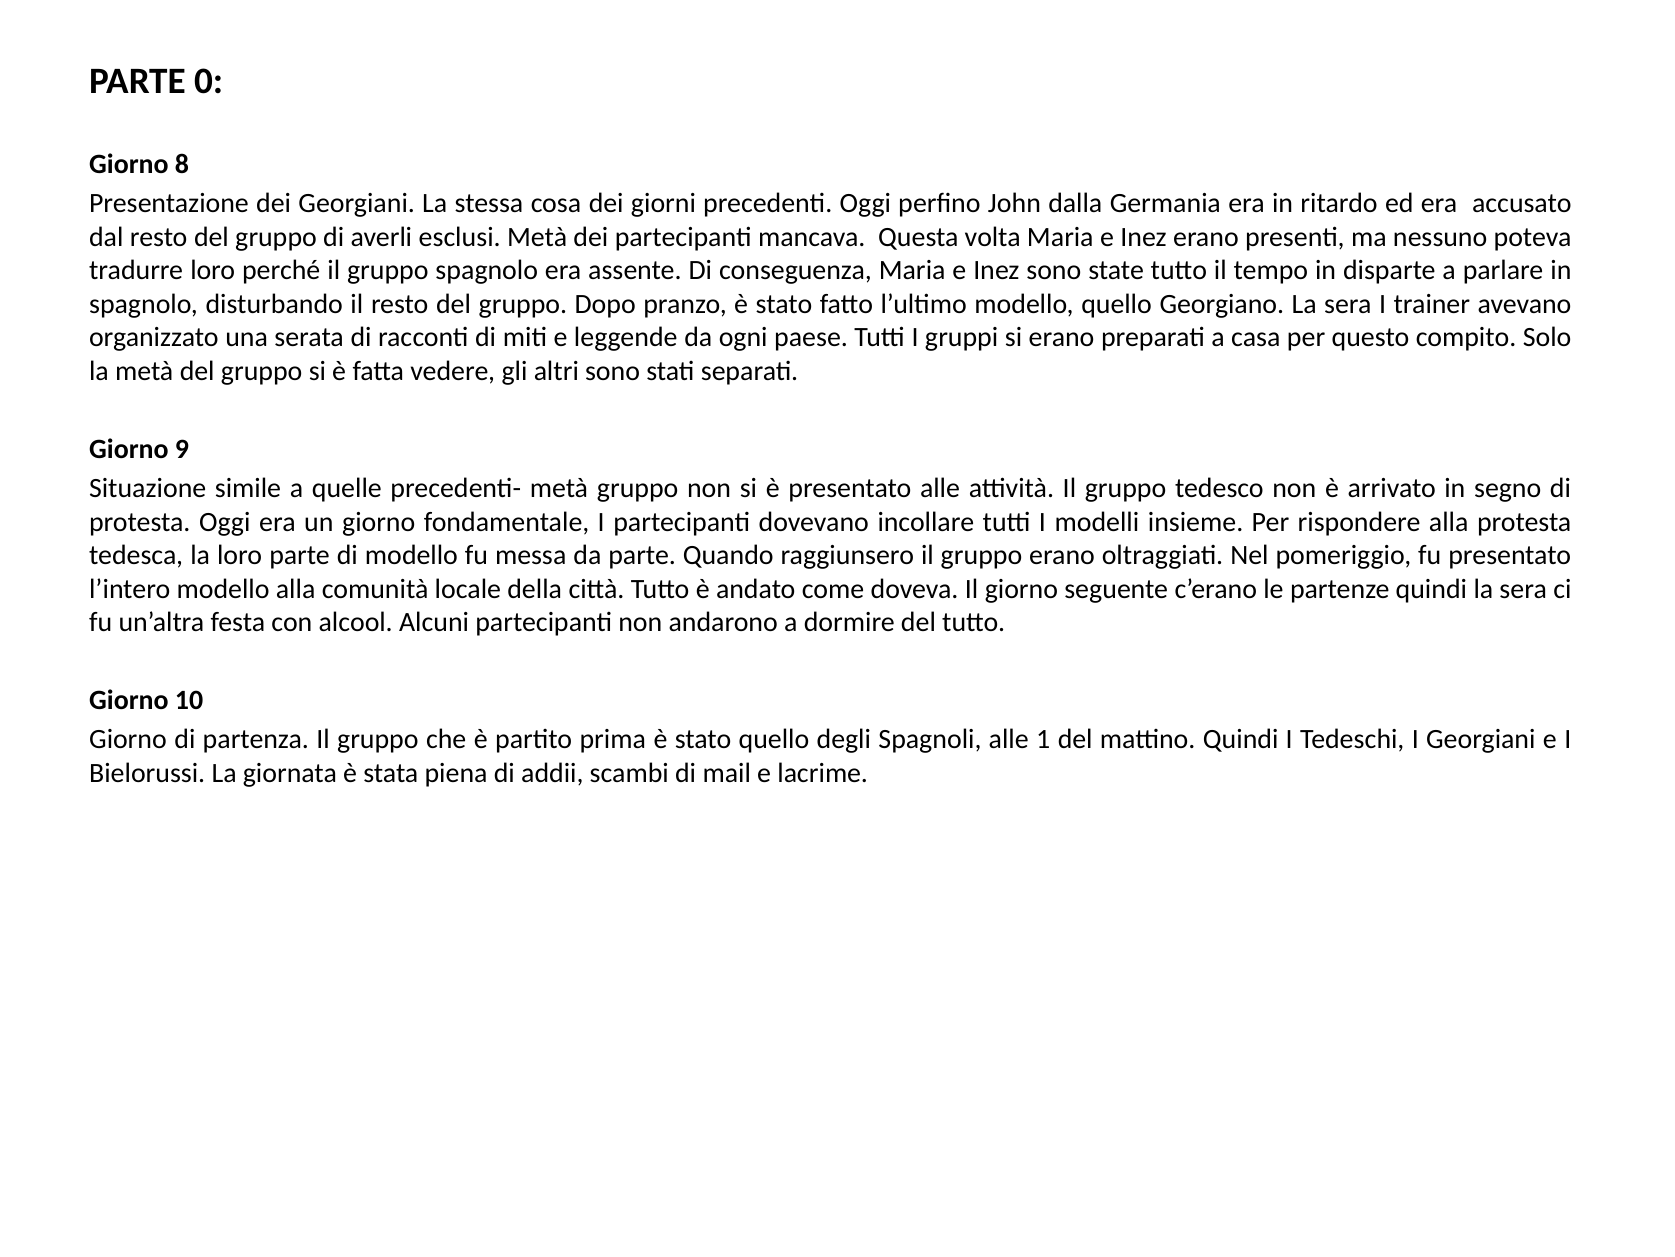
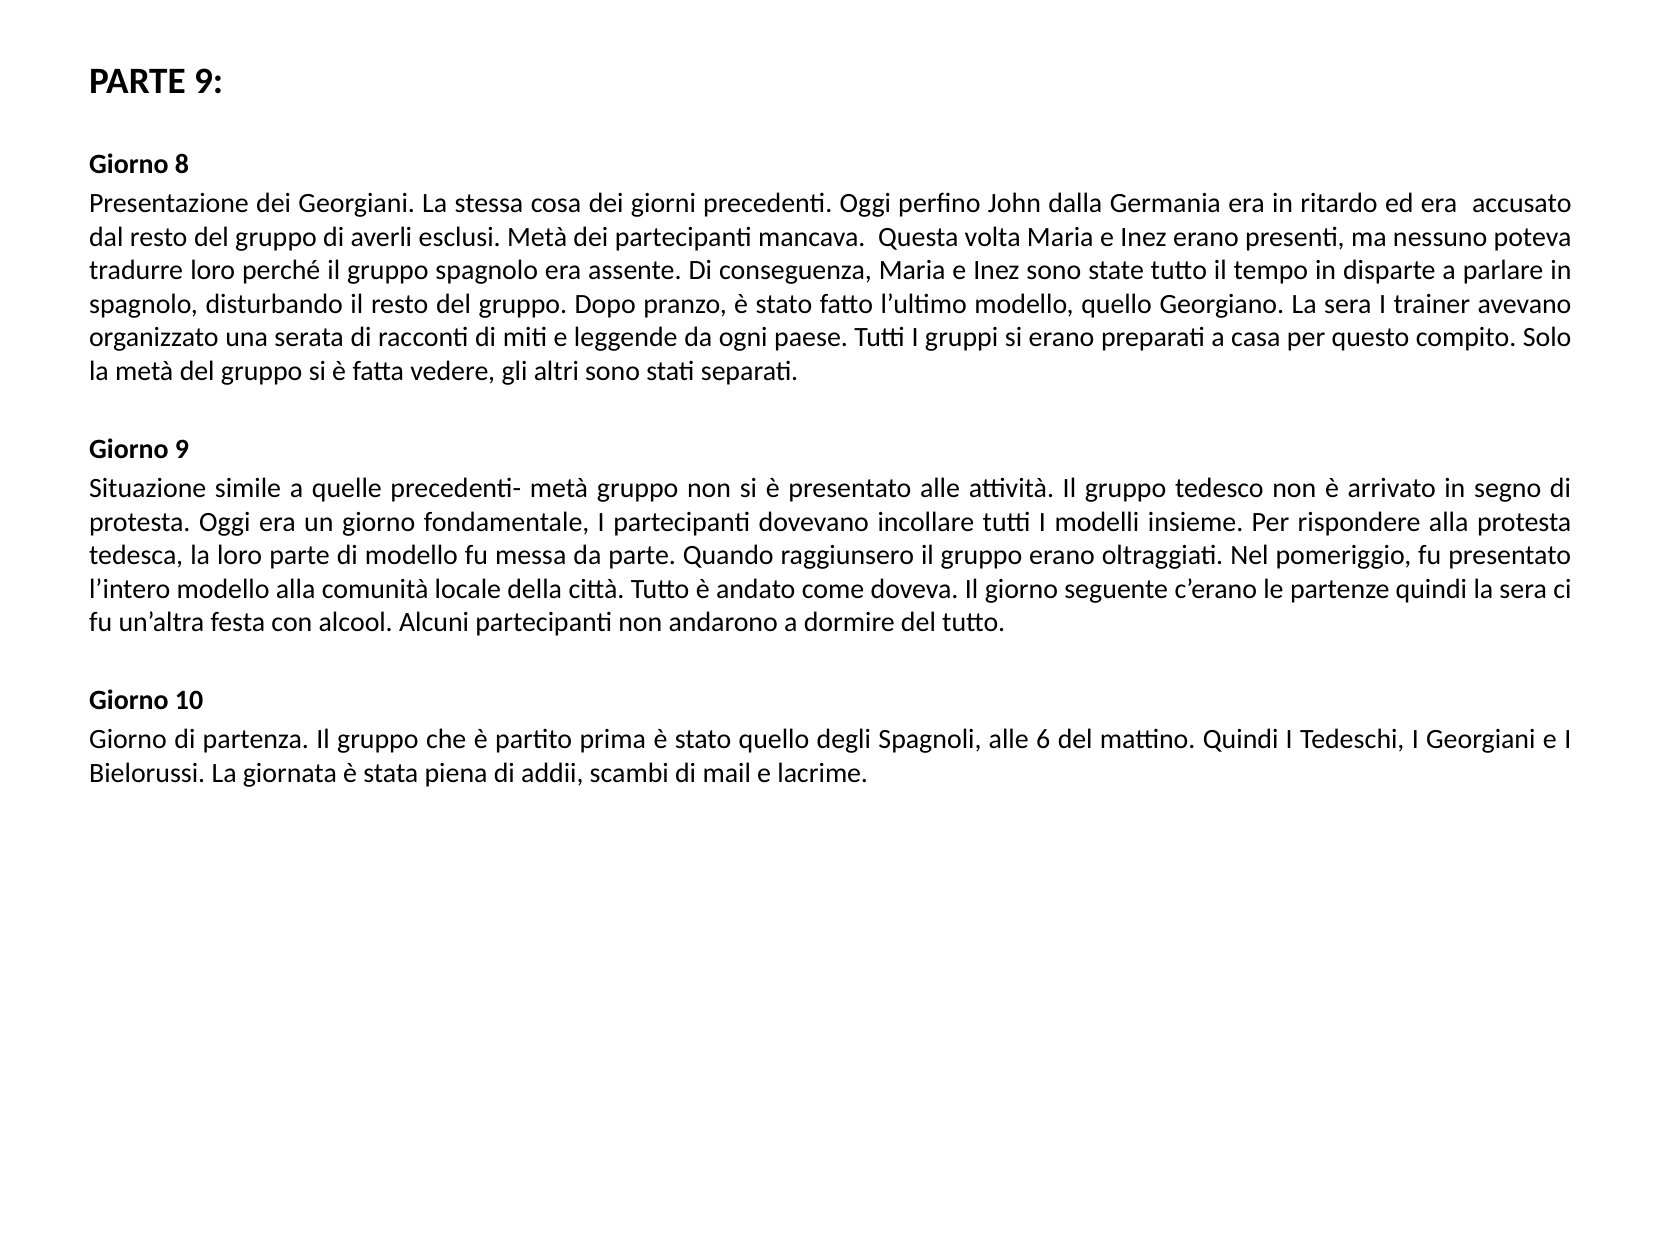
PARTE 0: 0 -> 9
1: 1 -> 6
